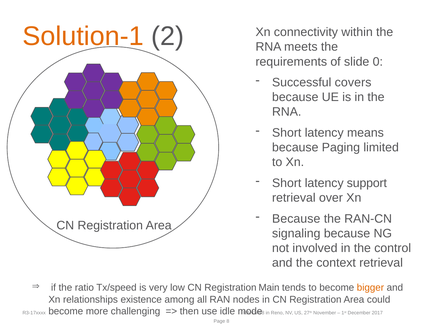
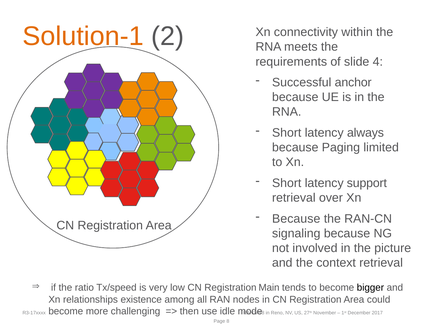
0: 0 -> 4
covers: covers -> anchor
means: means -> always
control: control -> picture
bigger colour: orange -> black
